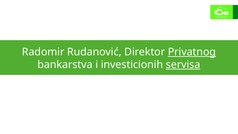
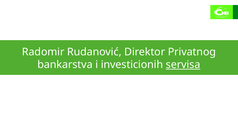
Privatnog underline: present -> none
